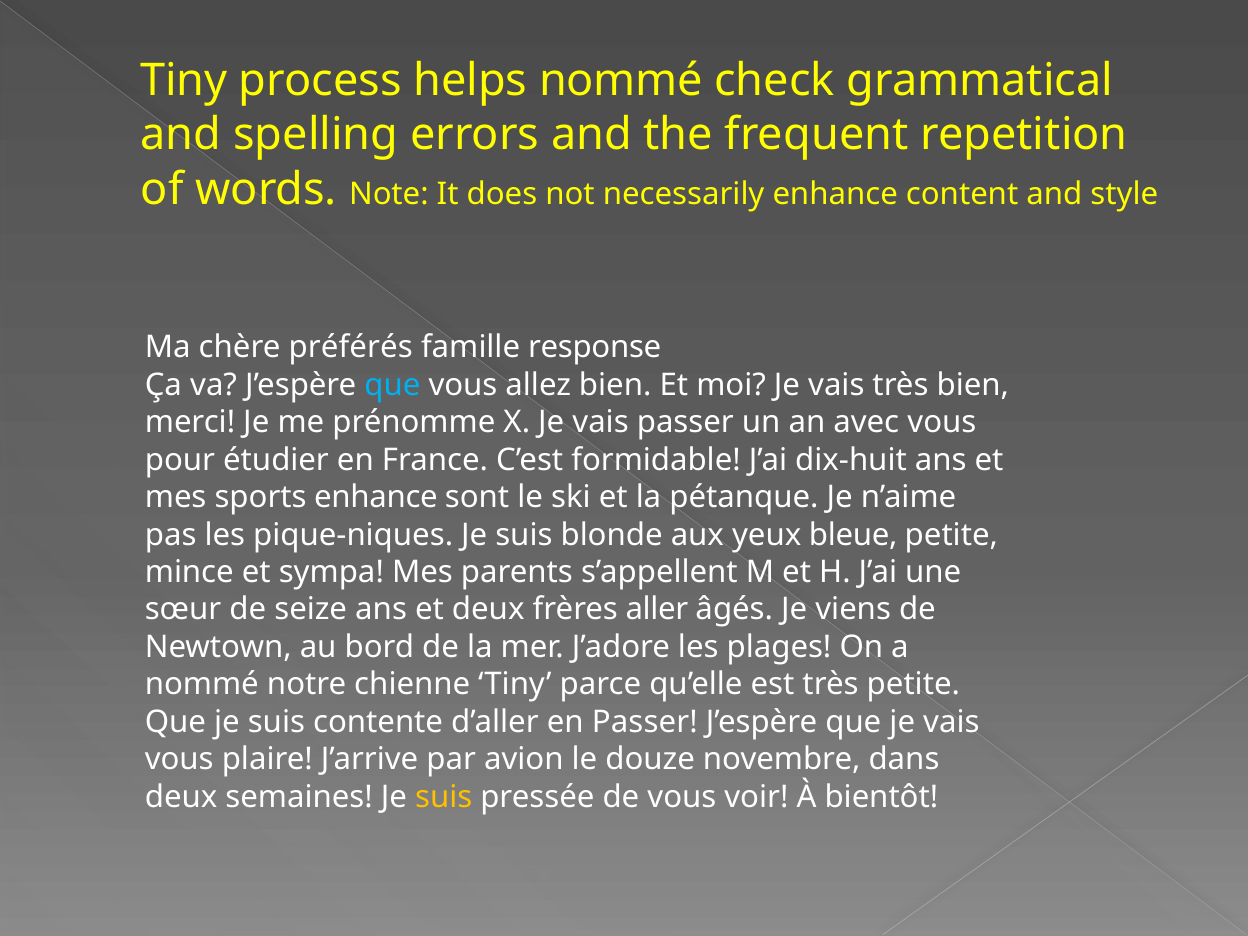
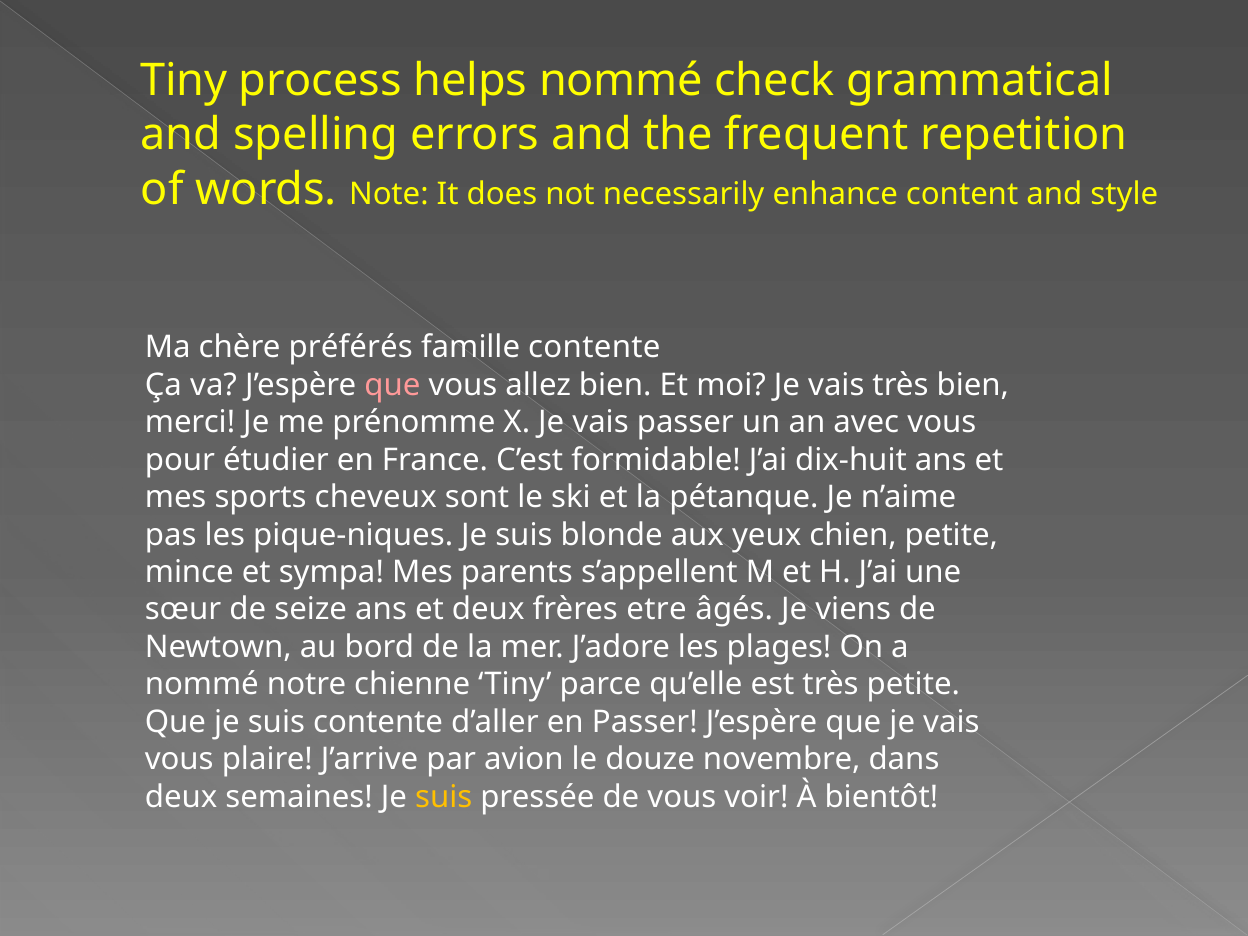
famille response: response -> contente
que at (392, 385) colour: light blue -> pink
sports enhance: enhance -> cheveux
bleue: bleue -> chien
aller: aller -> etre
